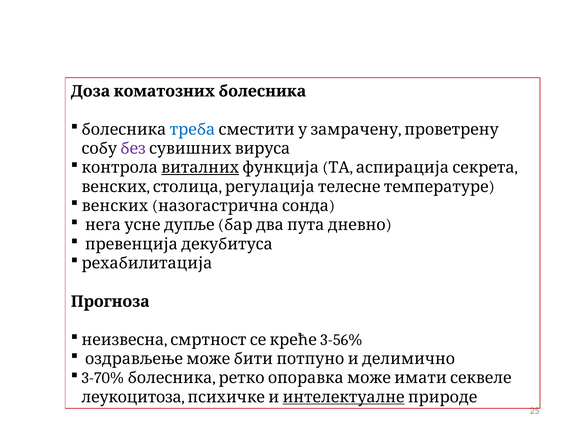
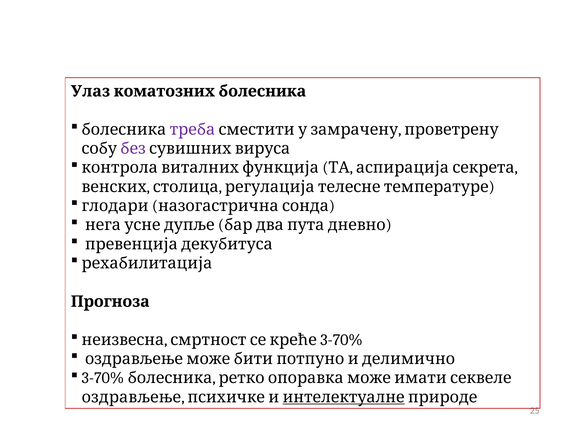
Доза: Доза -> Улаз
треба colour: blue -> purple
виталних underline: present -> none
венских at (115, 206): венских -> глодари
3-56%: 3-56% -> 3-70%
леукоцитоза at (132, 398): леукоцитоза -> оздрављење
